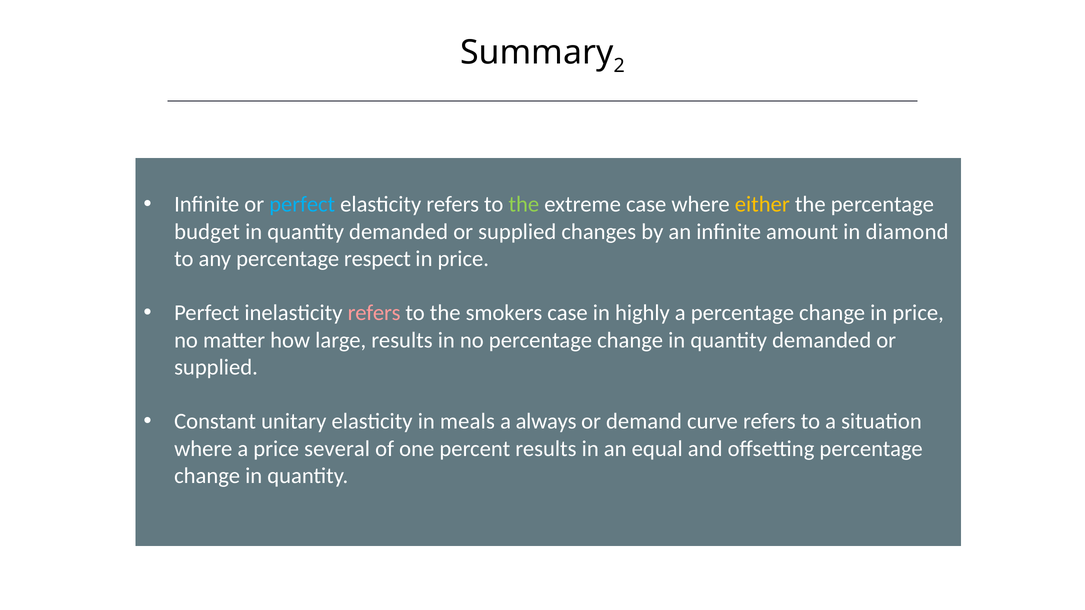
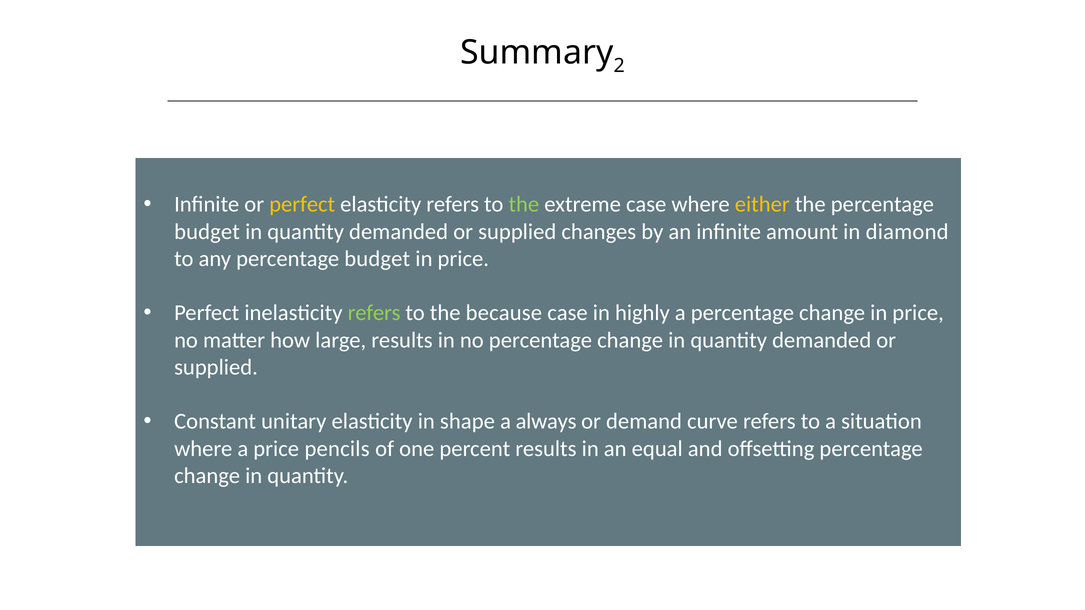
perfect at (302, 205) colour: light blue -> yellow
any percentage respect: respect -> budget
refers at (374, 313) colour: pink -> light green
smokers: smokers -> because
meals: meals -> shape
several: several -> pencils
